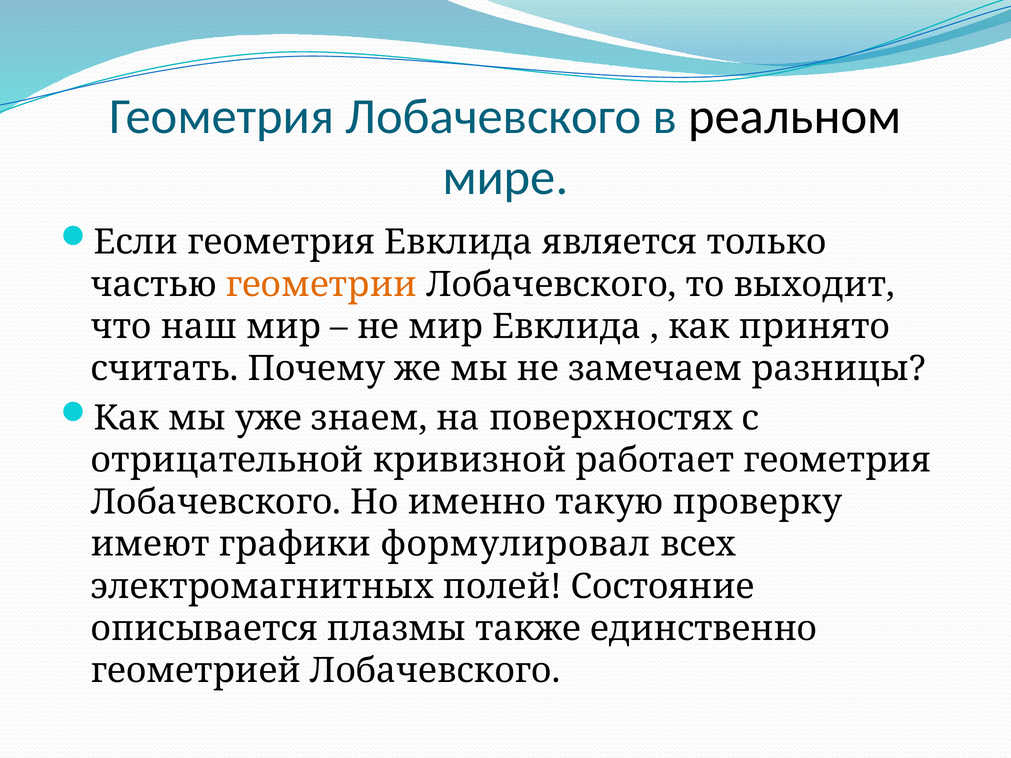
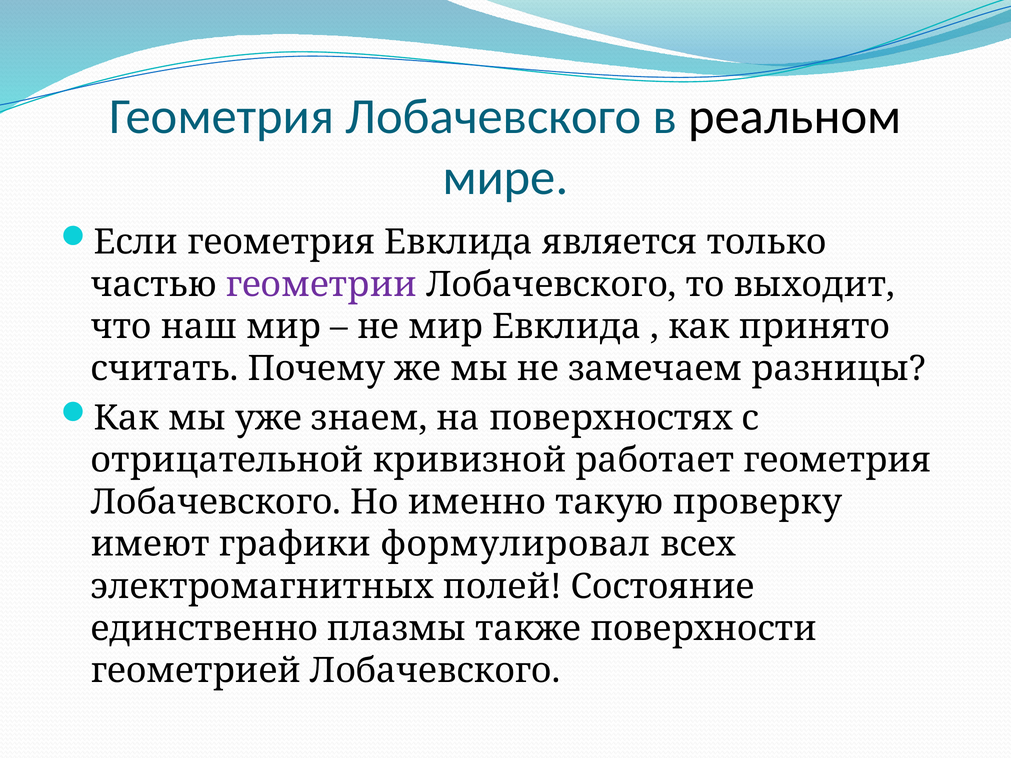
геометрии colour: orange -> purple
описывается: описывается -> единственно
единственно: единственно -> поверхности
